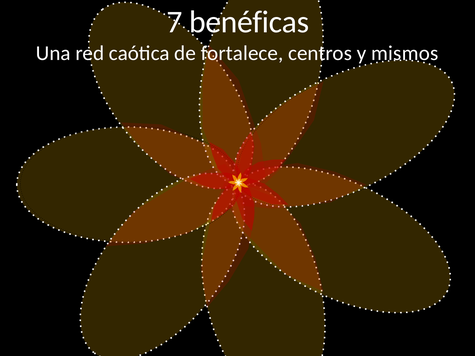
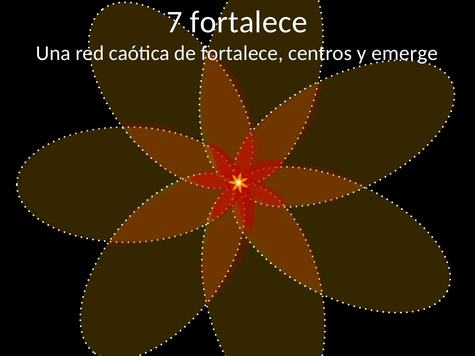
7 benéficas: benéficas -> fortalece
mismos: mismos -> emerge
